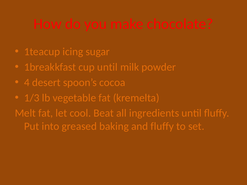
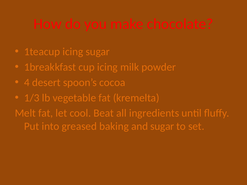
cup until: until -> icing
and fluffy: fluffy -> sugar
